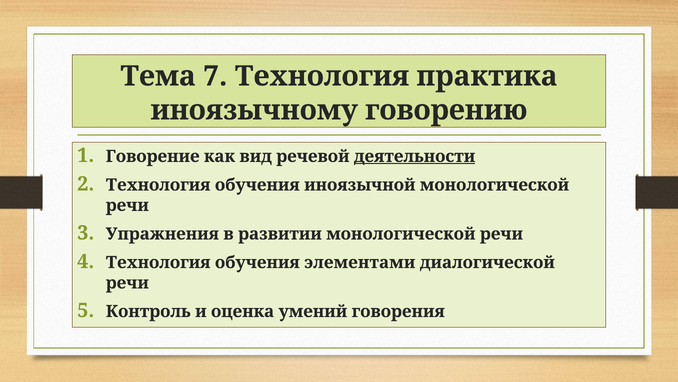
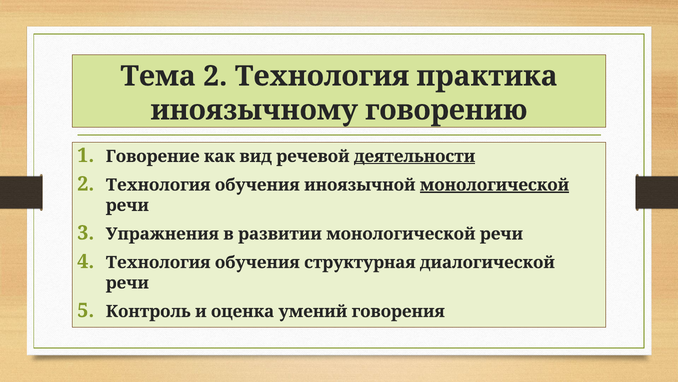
Тема 7: 7 -> 2
монологической at (495, 185) underline: none -> present
элементами: элементами -> структурная
